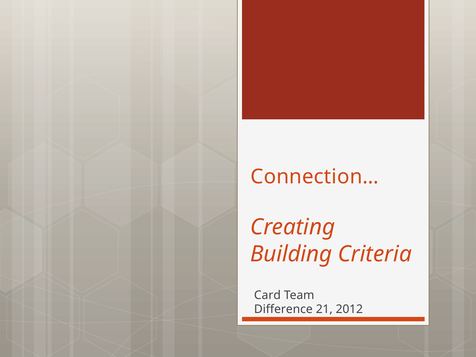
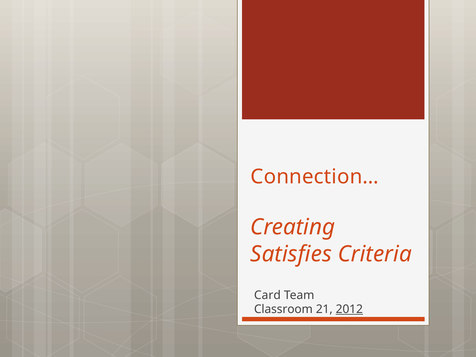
Building: Building -> Satisfies
Difference: Difference -> Classroom
2012 underline: none -> present
